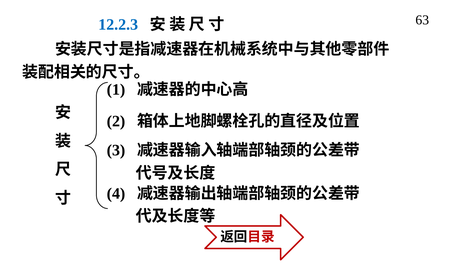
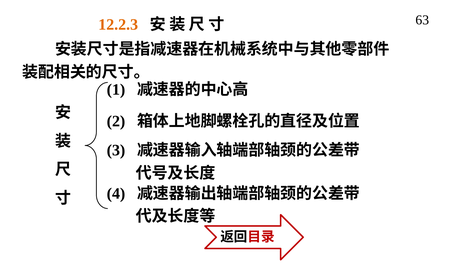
12.2.3 colour: blue -> orange
